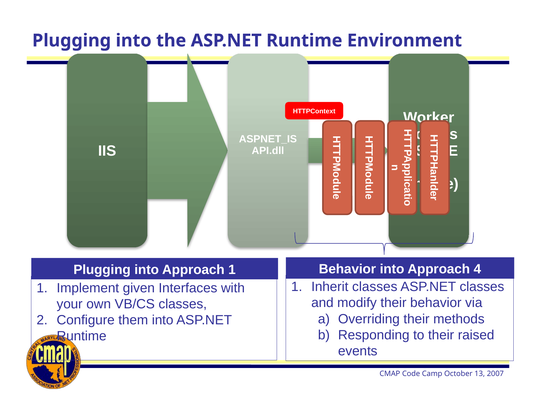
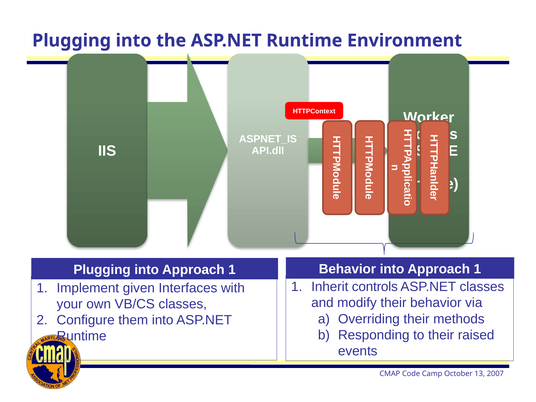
4 at (477, 269): 4 -> 1
Inherit classes: classes -> controls
